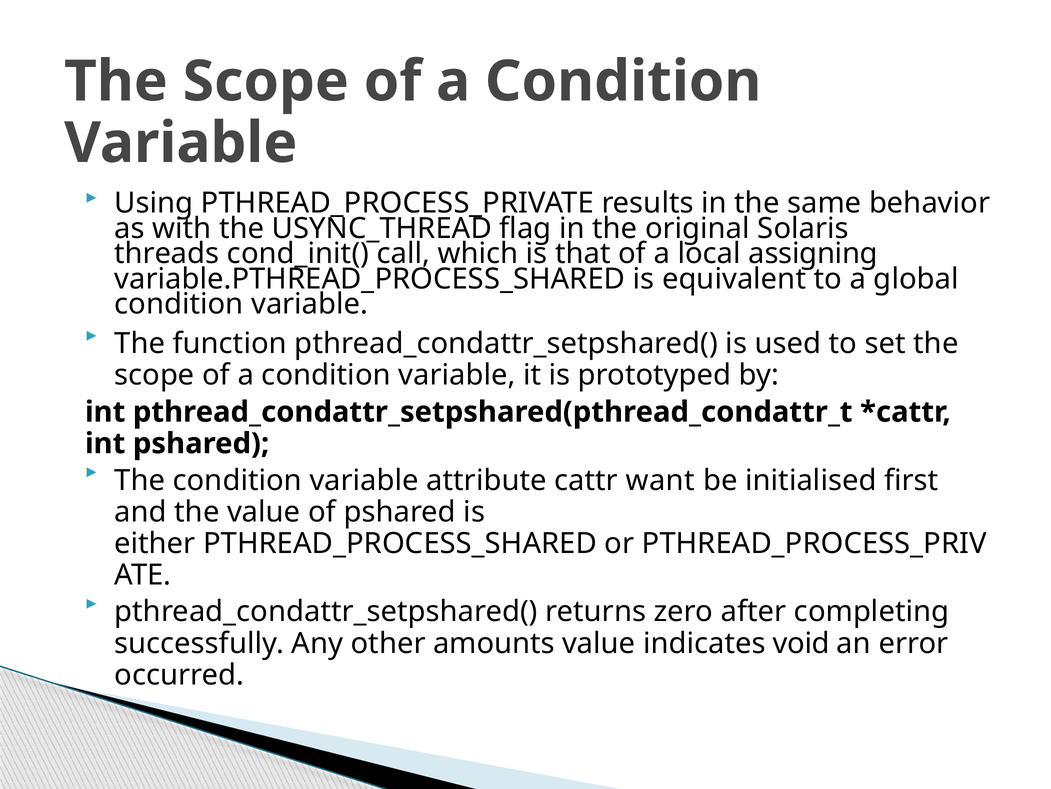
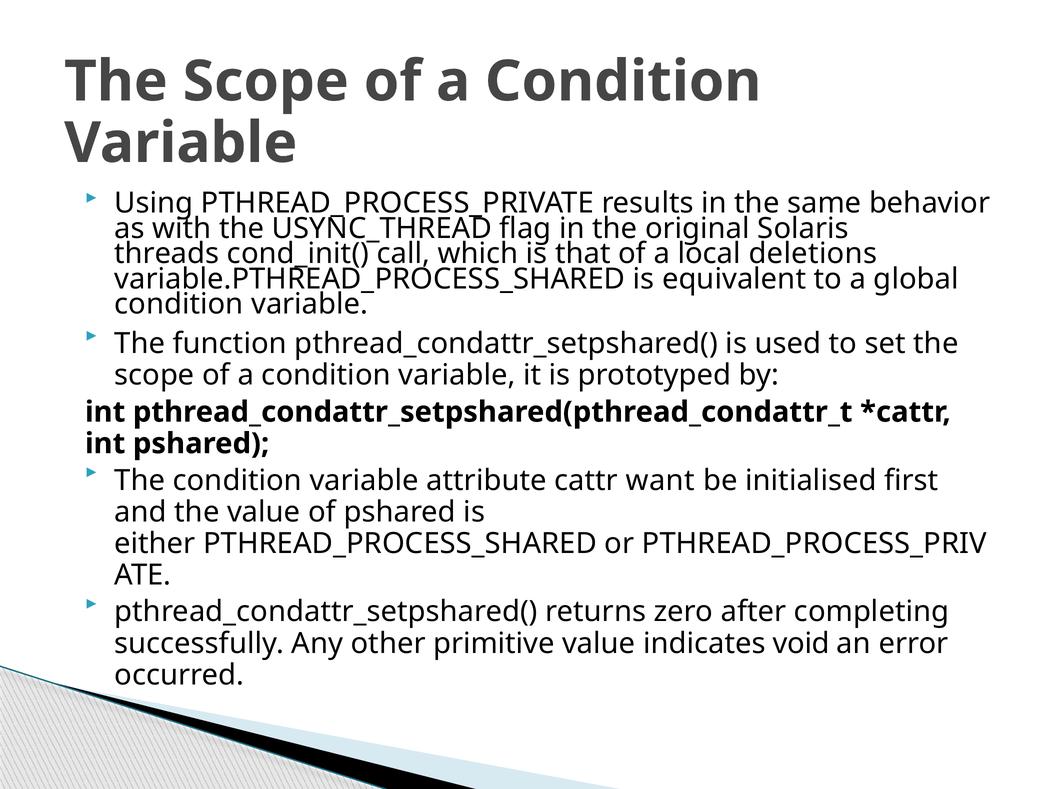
assigning: assigning -> deletions
amounts: amounts -> primitive
